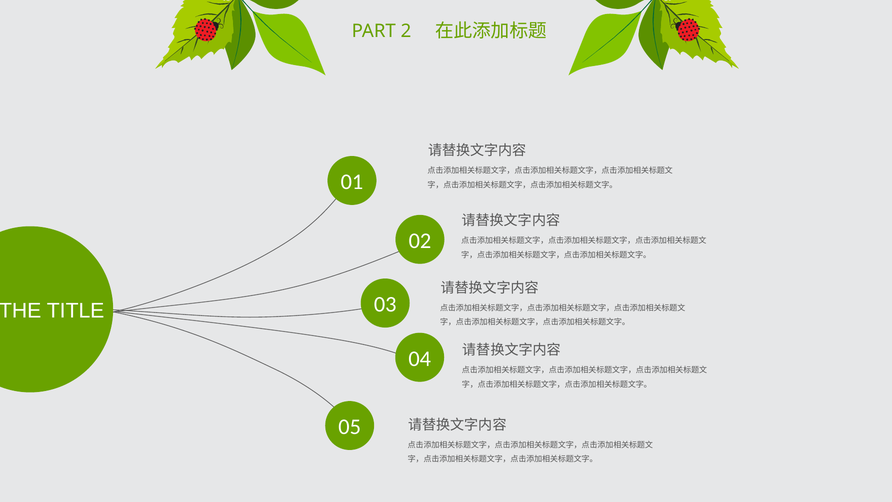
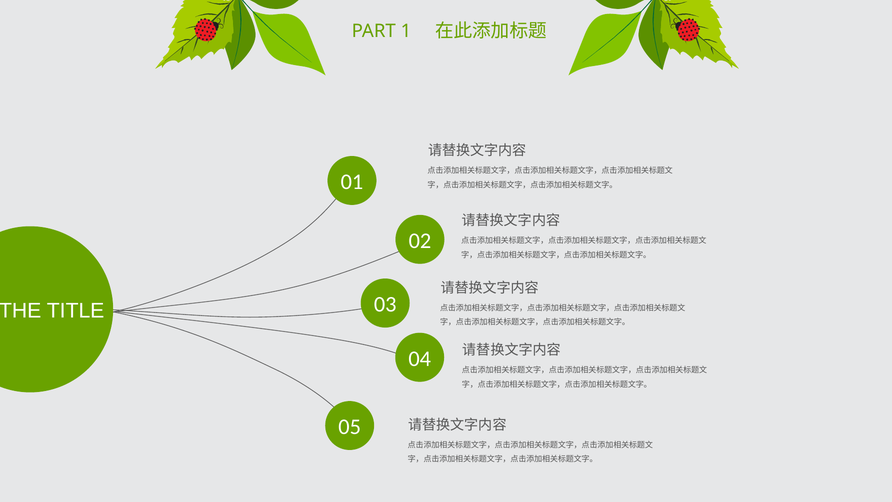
2: 2 -> 1
